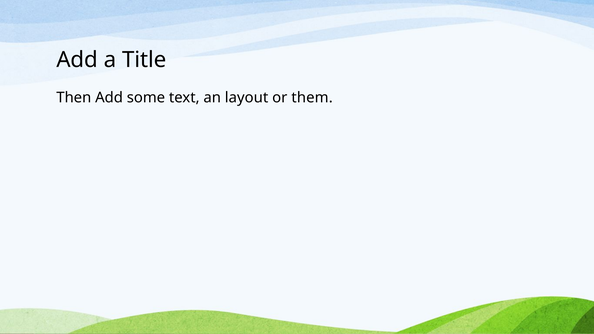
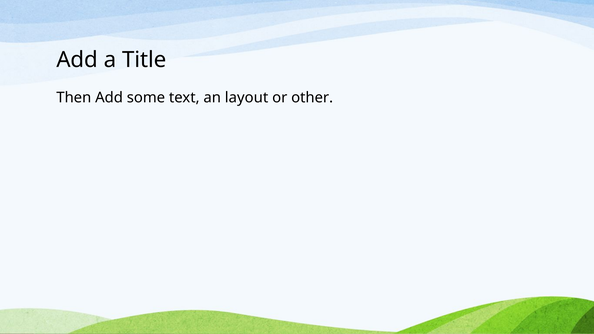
them: them -> other
